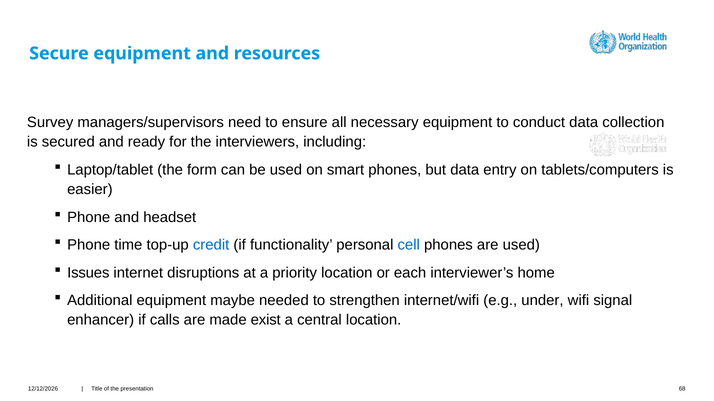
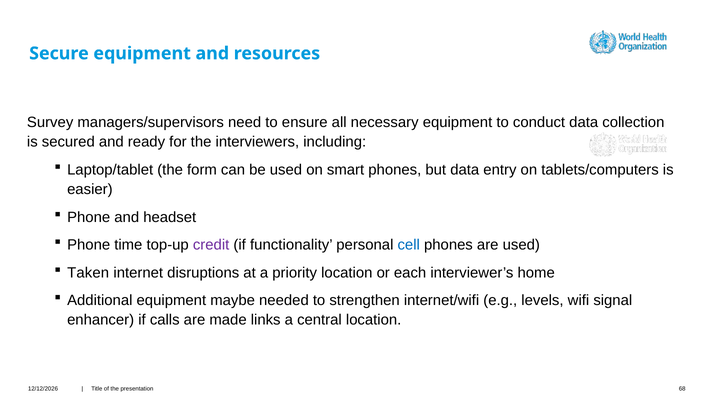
credit colour: blue -> purple
Issues: Issues -> Taken
under: under -> levels
exist: exist -> links
